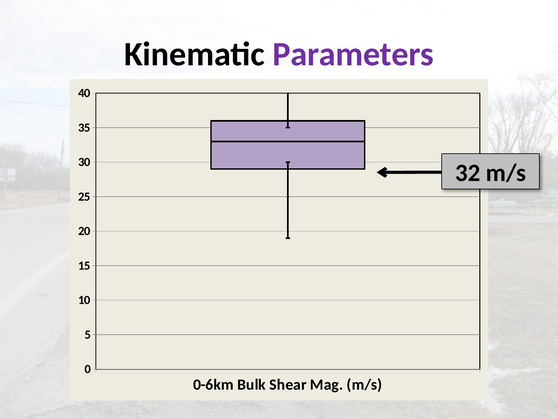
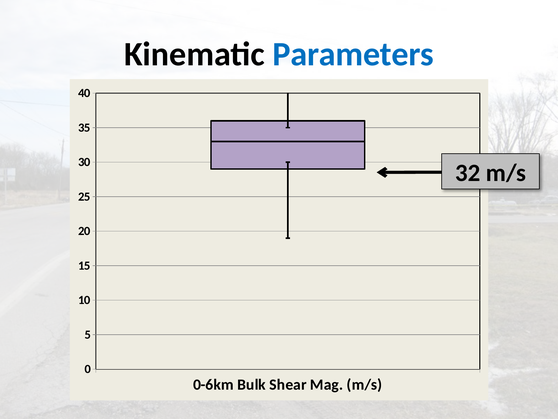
Parameters colour: purple -> blue
